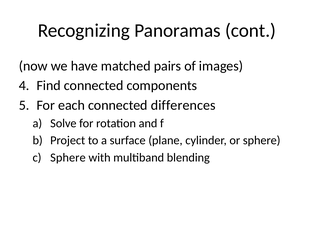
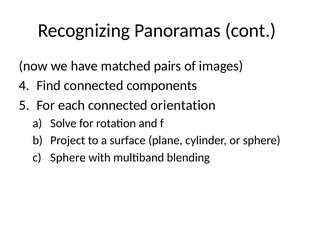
differences: differences -> orientation
